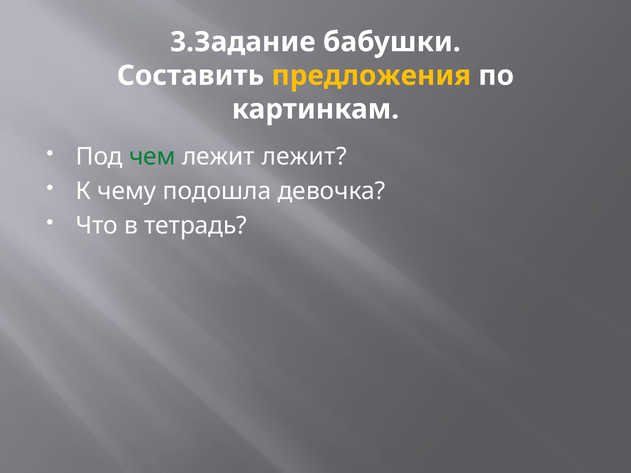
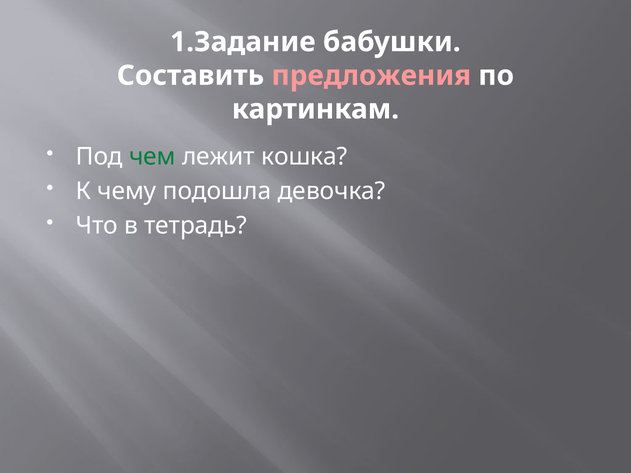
3.Задание: 3.Задание -> 1.Задание
предложения colour: yellow -> pink
лежит лежит: лежит -> кошка
